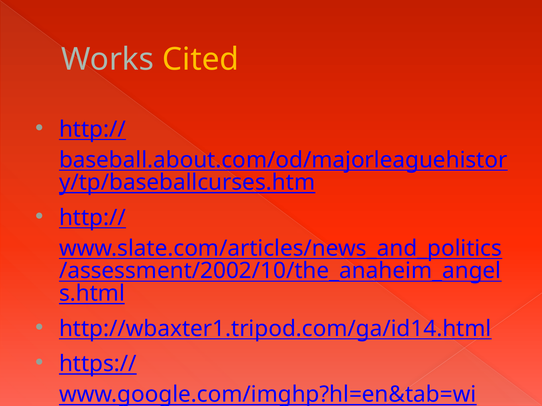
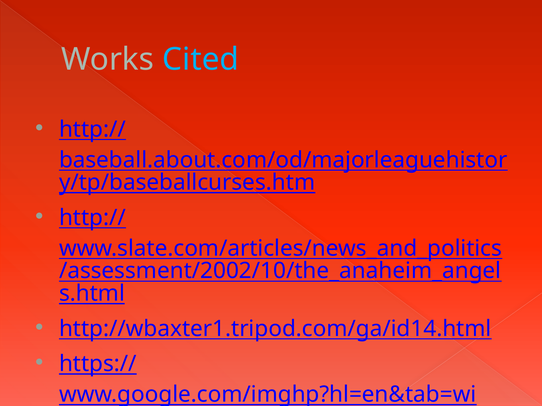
Cited colour: yellow -> light blue
